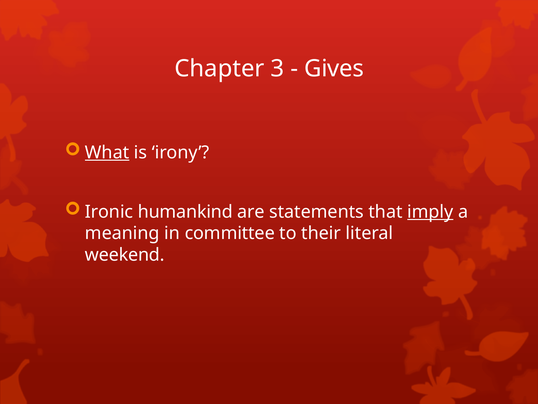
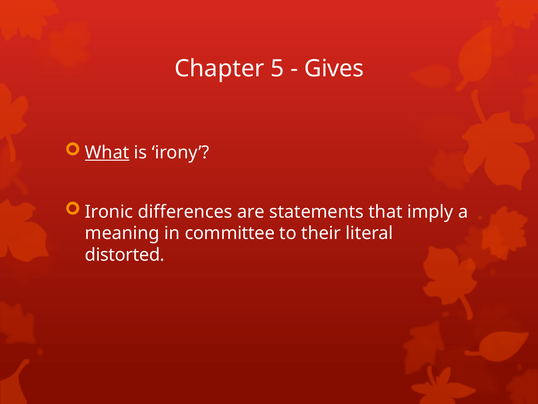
3: 3 -> 5
humankind: humankind -> differences
imply underline: present -> none
weekend: weekend -> distorted
